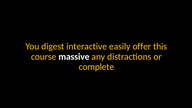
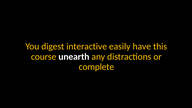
offer: offer -> have
massive: massive -> unearth
